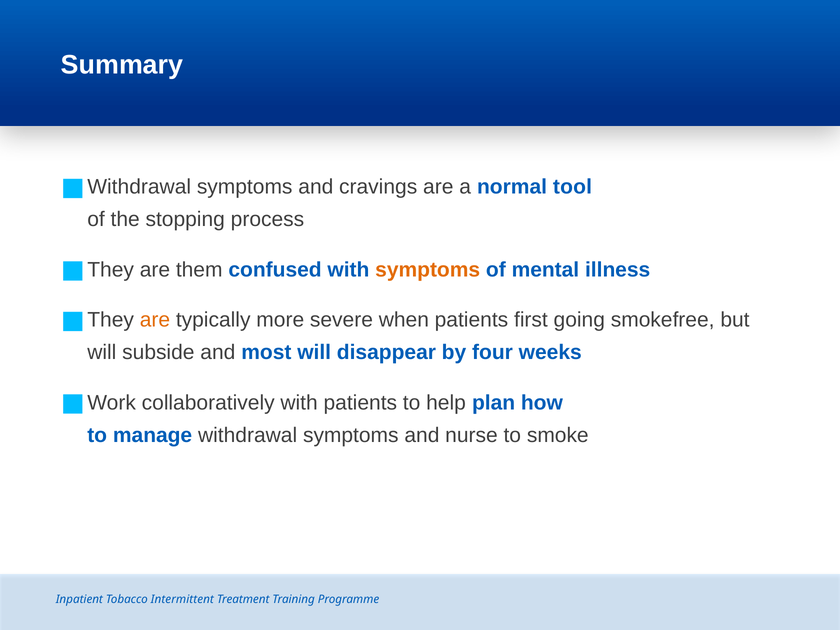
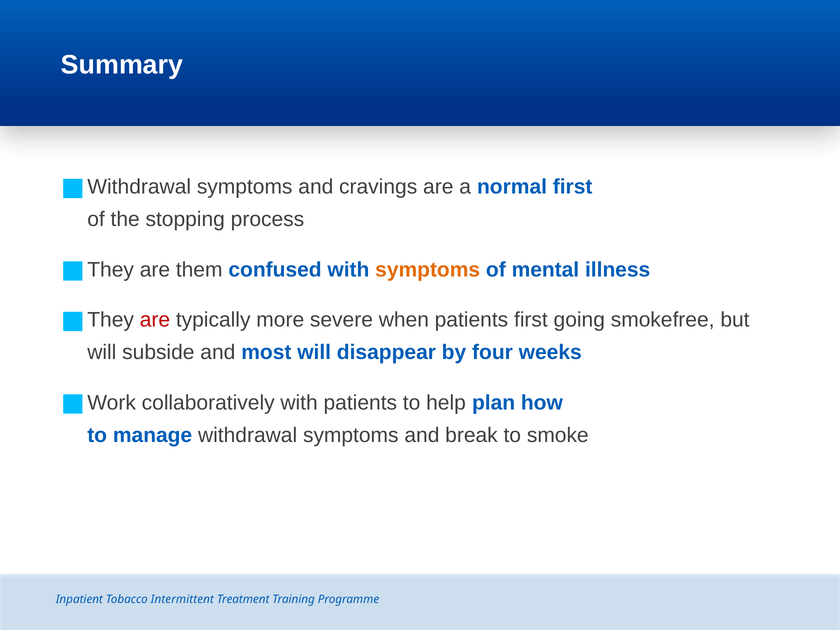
normal tool: tool -> first
are at (155, 320) colour: orange -> red
nurse: nurse -> break
